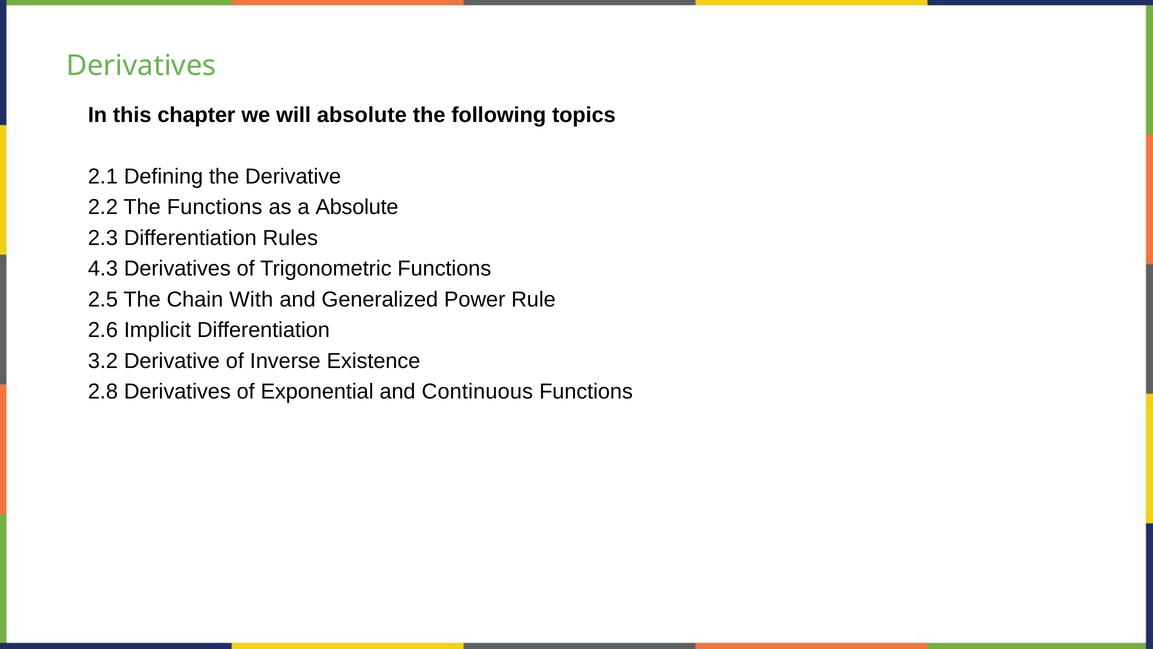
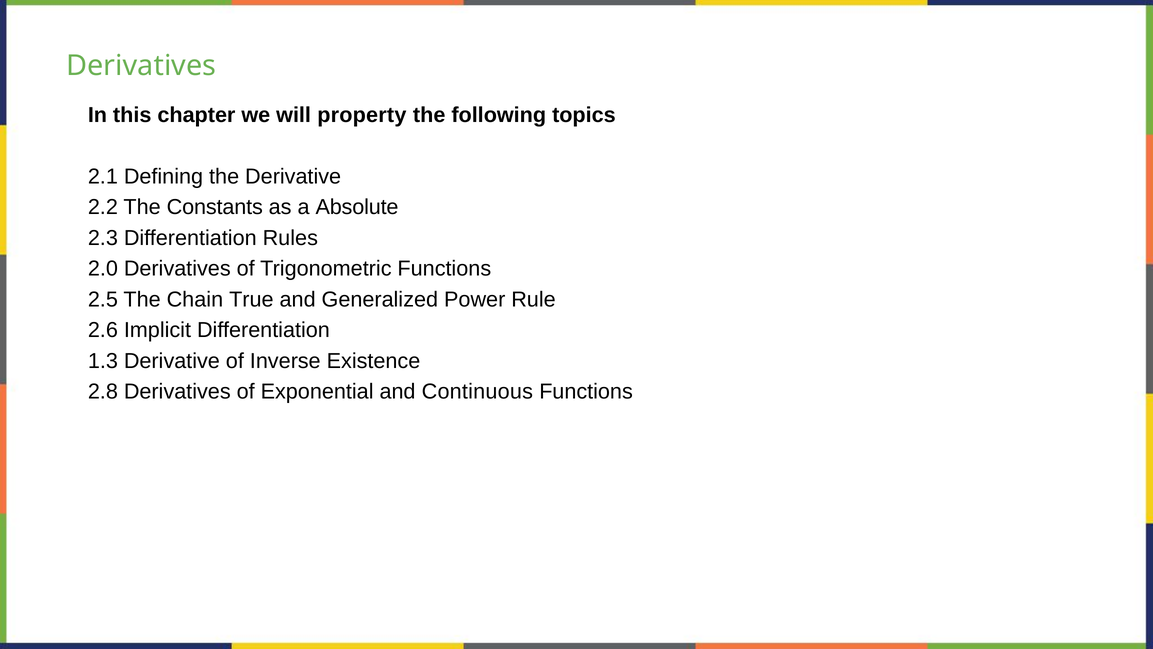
will absolute: absolute -> property
The Functions: Functions -> Constants
4.3: 4.3 -> 2.0
With: With -> True
3.2: 3.2 -> 1.3
